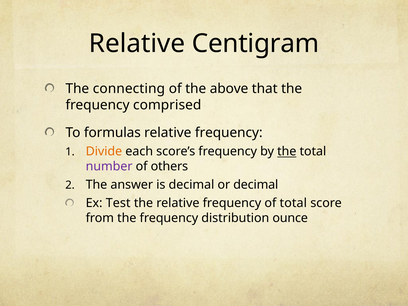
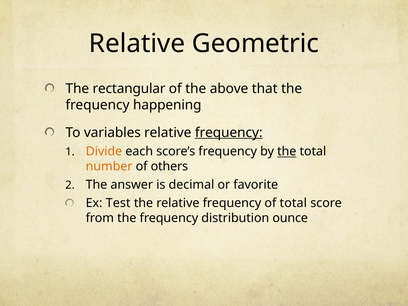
Centigram: Centigram -> Geometric
connecting: connecting -> rectangular
comprised: comprised -> happening
formulas: formulas -> variables
frequency at (229, 133) underline: none -> present
number colour: purple -> orange
or decimal: decimal -> favorite
